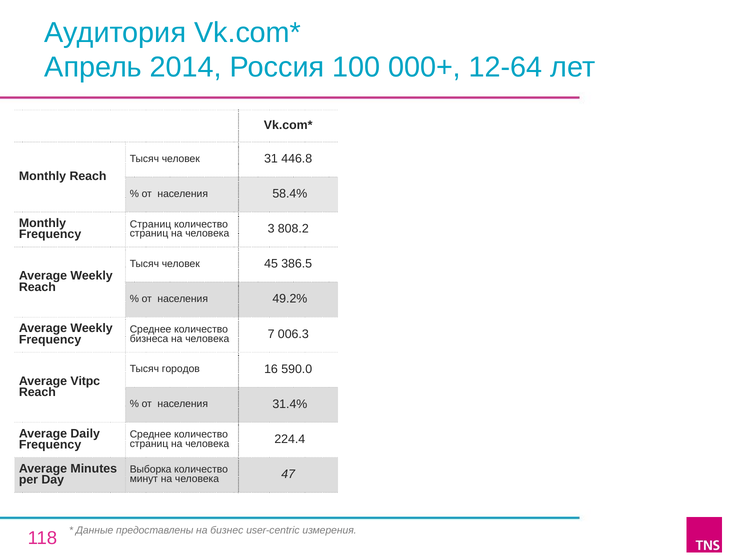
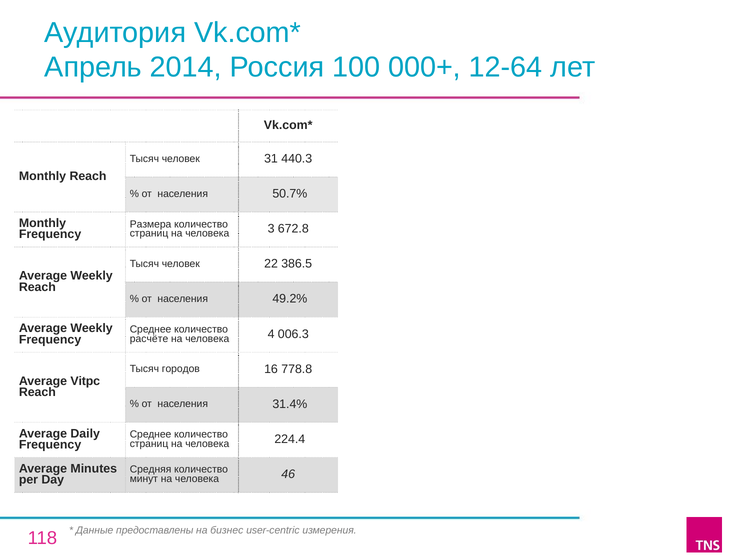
446.8: 446.8 -> 440.3
58.4%: 58.4% -> 50.7%
Страниц at (151, 224): Страниц -> Размера
808.2: 808.2 -> 672.8
45: 45 -> 22
бизнеса: бизнеса -> расчёте
7: 7 -> 4
590.0: 590.0 -> 778.8
Выборка: Выборка -> Средняя
47: 47 -> 46
